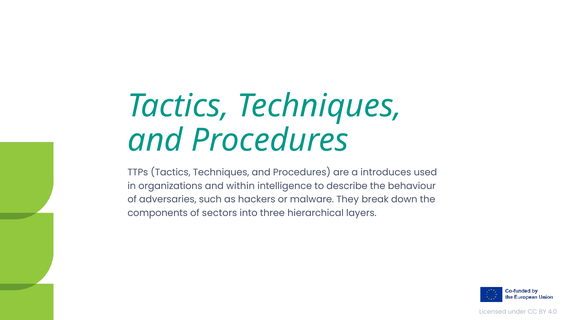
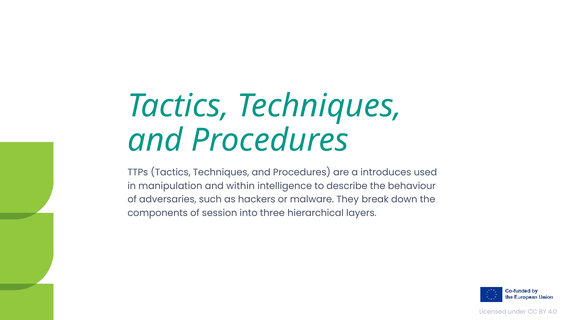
organizations: organizations -> manipulation
sectors: sectors -> session
